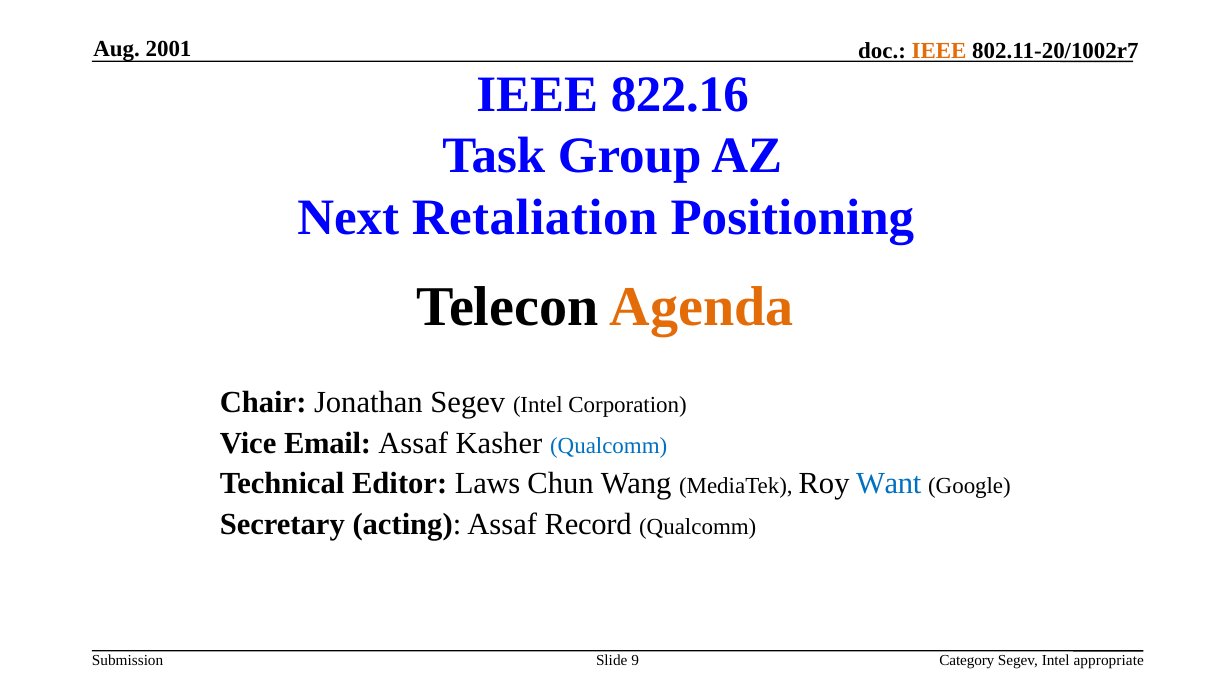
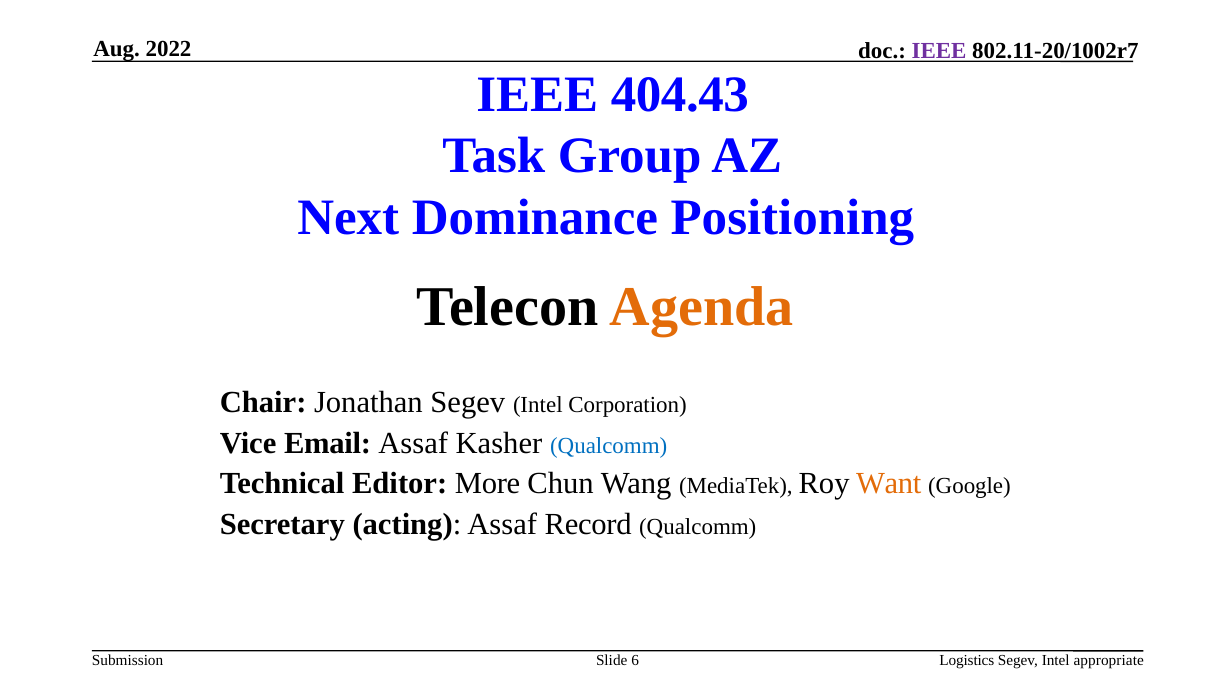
2001: 2001 -> 2022
IEEE at (939, 51) colour: orange -> purple
822.16: 822.16 -> 404.43
Retaliation: Retaliation -> Dominance
Laws: Laws -> More
Want colour: blue -> orange
9: 9 -> 6
Category: Category -> Logistics
